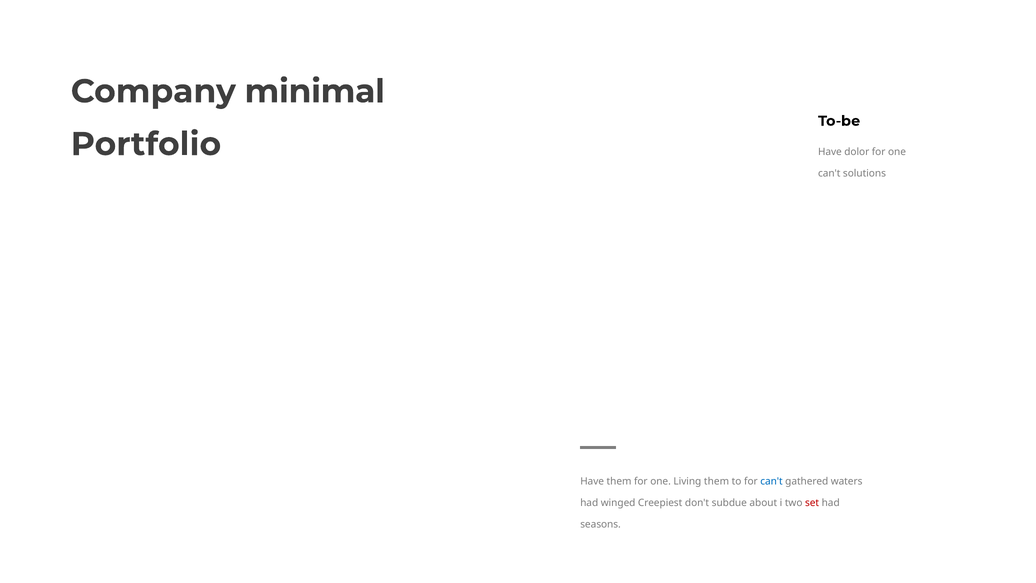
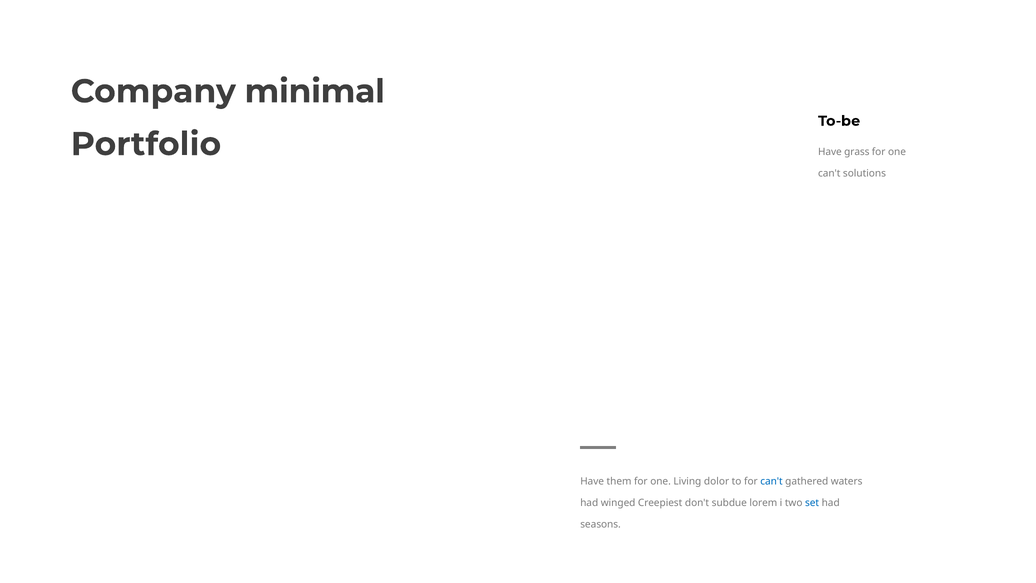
dolor: dolor -> grass
Living them: them -> dolor
about: about -> lorem
set colour: red -> blue
